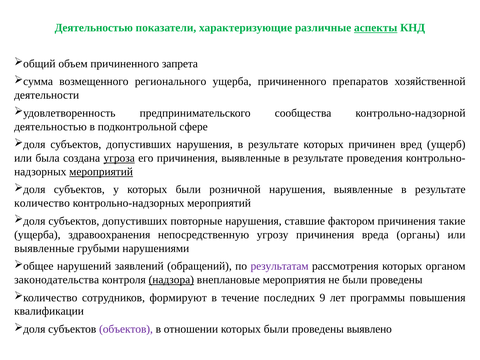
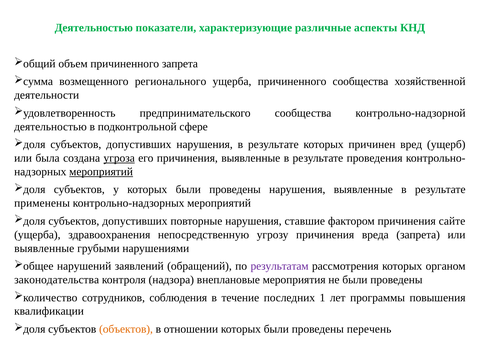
аспекты underline: present -> none
причиненного препаратов: препаратов -> сообщества
у которых были розничной: розничной -> проведены
количество: количество -> применены
такие: такие -> сайте
вреда органы: органы -> запрета
надзора underline: present -> none
формируют: формируют -> соблюдения
9: 9 -> 1
объектов colour: purple -> orange
выявлено: выявлено -> перечень
